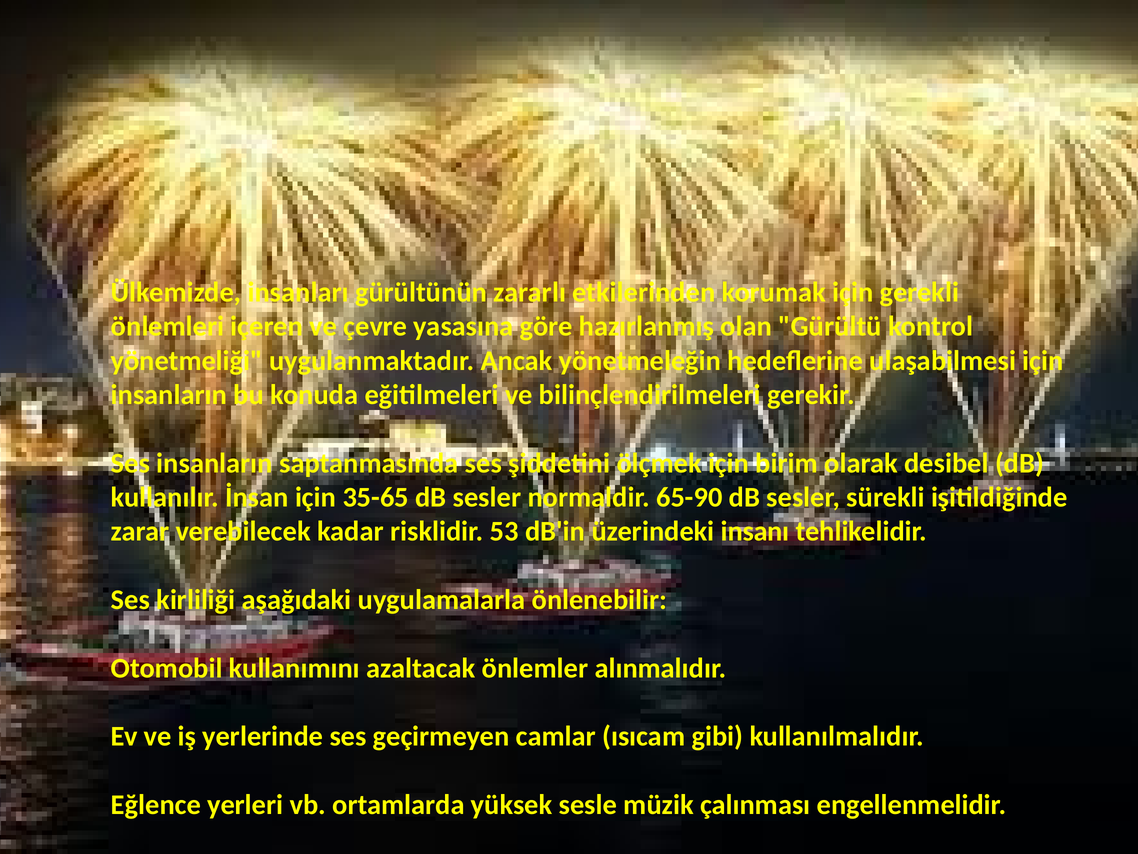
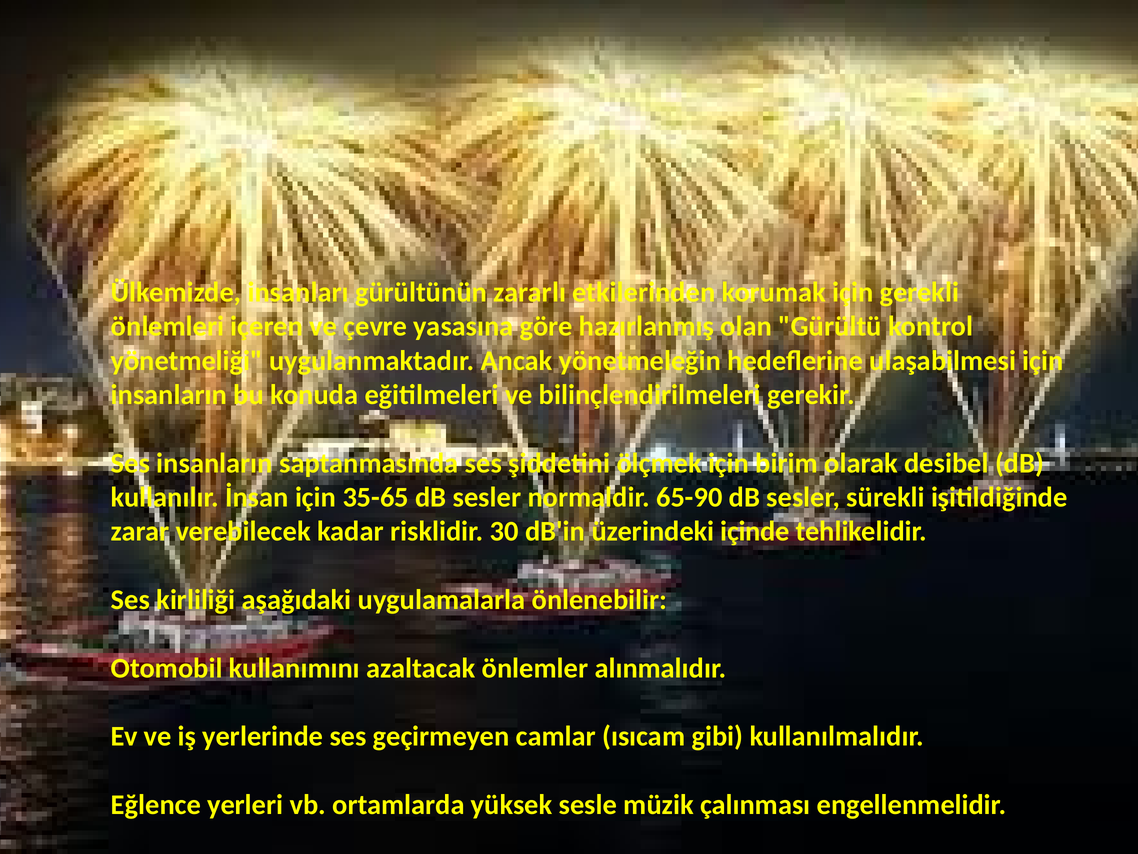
53: 53 -> 30
insanı: insanı -> içinde
